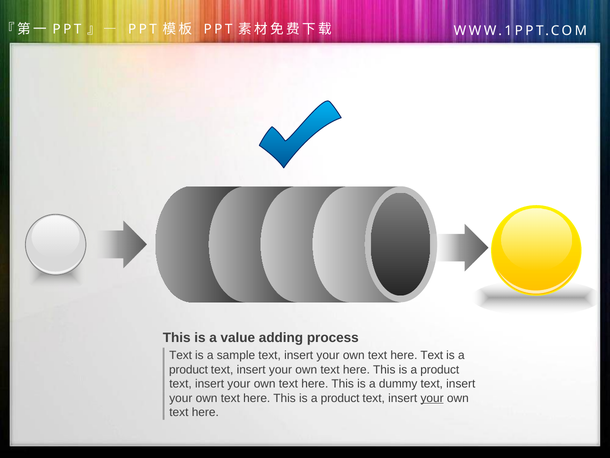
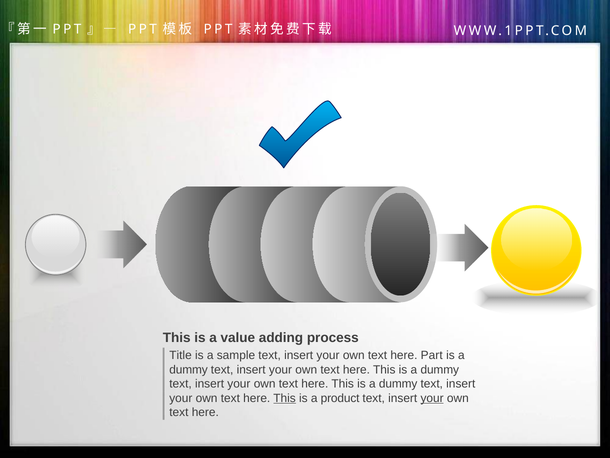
Text at (181, 355): Text -> Title
here Text: Text -> Part
product at (189, 369): product -> dummy
product at (440, 369): product -> dummy
This at (285, 398) underline: none -> present
